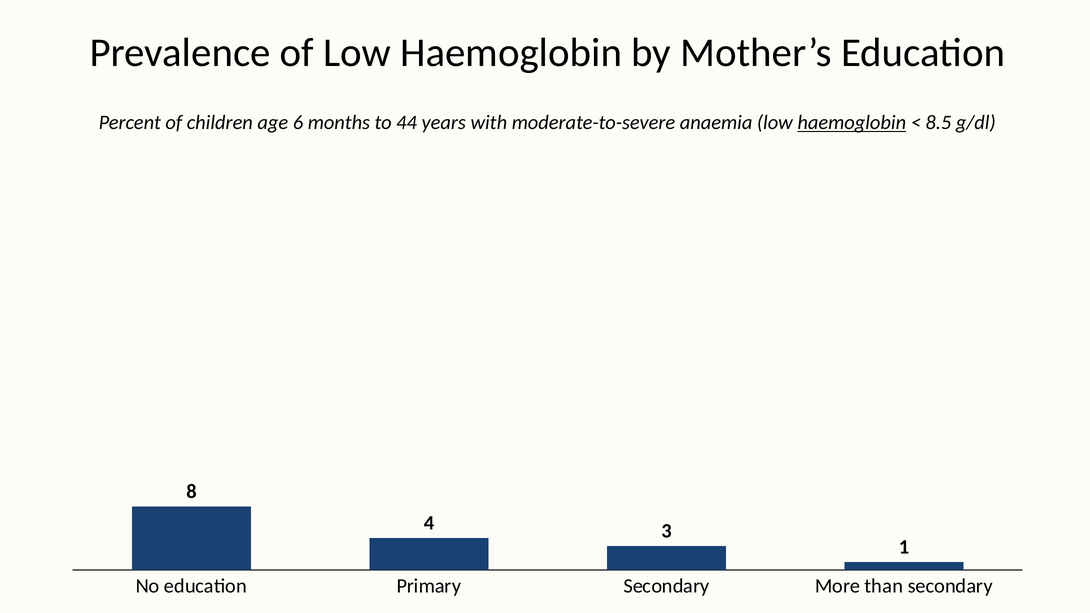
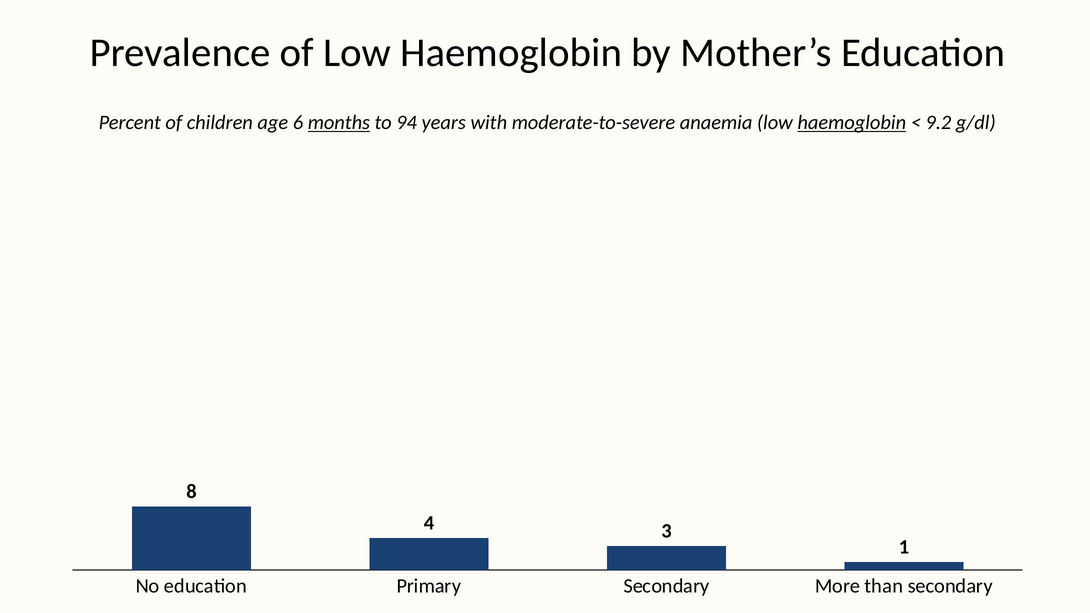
months underline: none -> present
44: 44 -> 94
8.5: 8.5 -> 9.2
